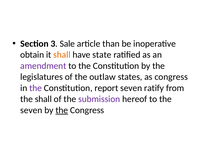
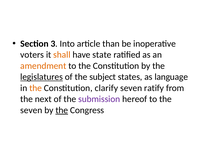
Sale: Sale -> Into
obtain: obtain -> voters
amendment colour: purple -> orange
legislatures underline: none -> present
outlaw: outlaw -> subject
as congress: congress -> language
the at (36, 88) colour: purple -> orange
report: report -> clarify
the shall: shall -> next
